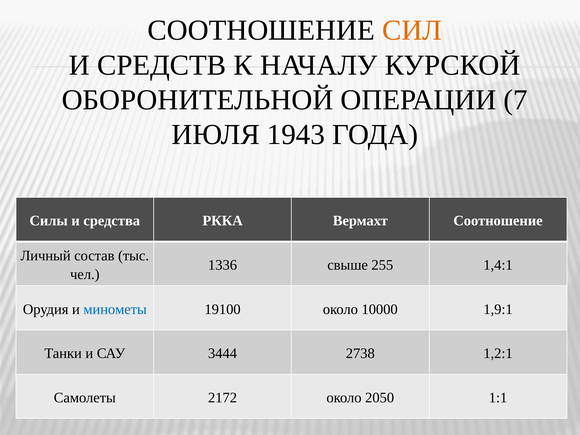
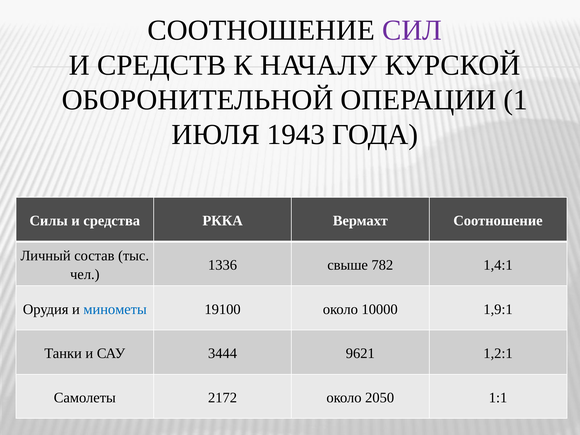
СИЛ colour: orange -> purple
7: 7 -> 1
255: 255 -> 782
2738: 2738 -> 9621
